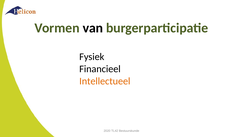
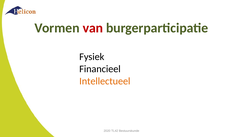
van colour: black -> red
